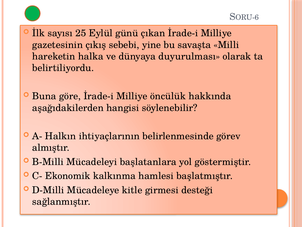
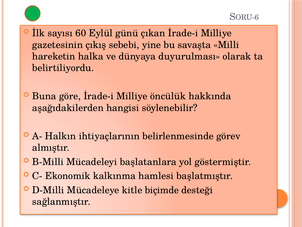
25: 25 -> 60
girmesi: girmesi -> biçimde
